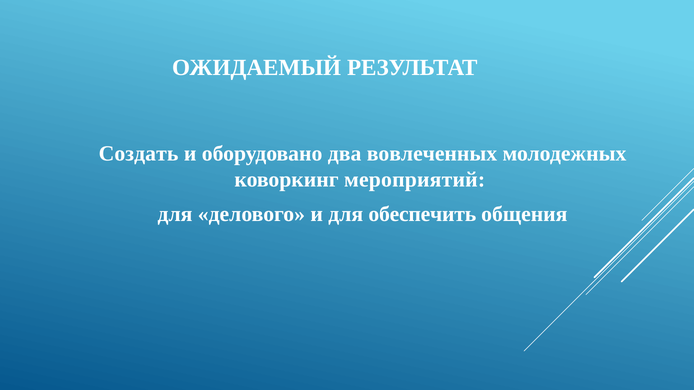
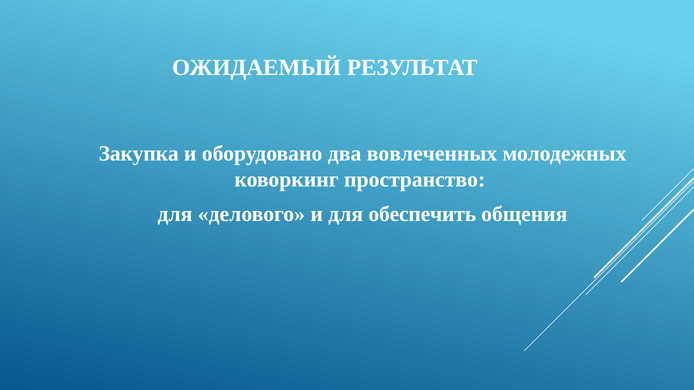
Создать: Создать -> Закупка
мероприятий: мероприятий -> пространство
